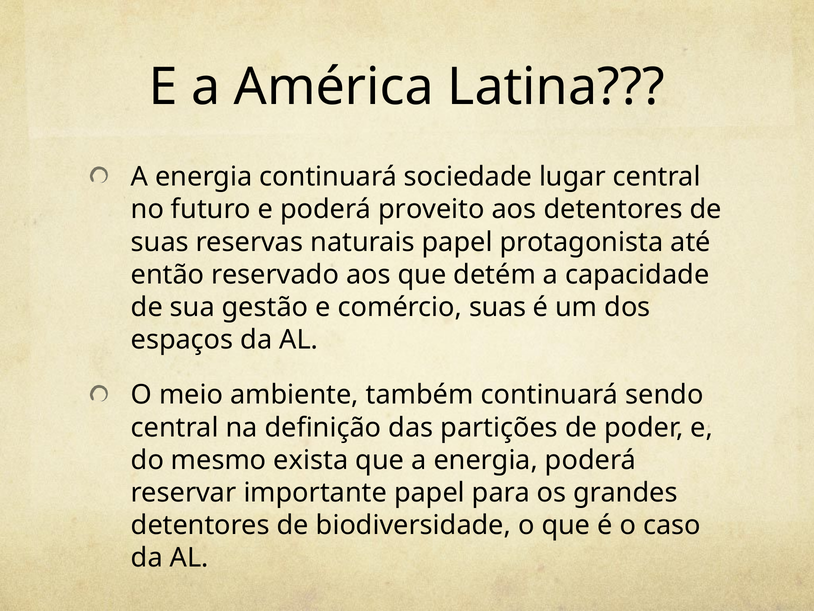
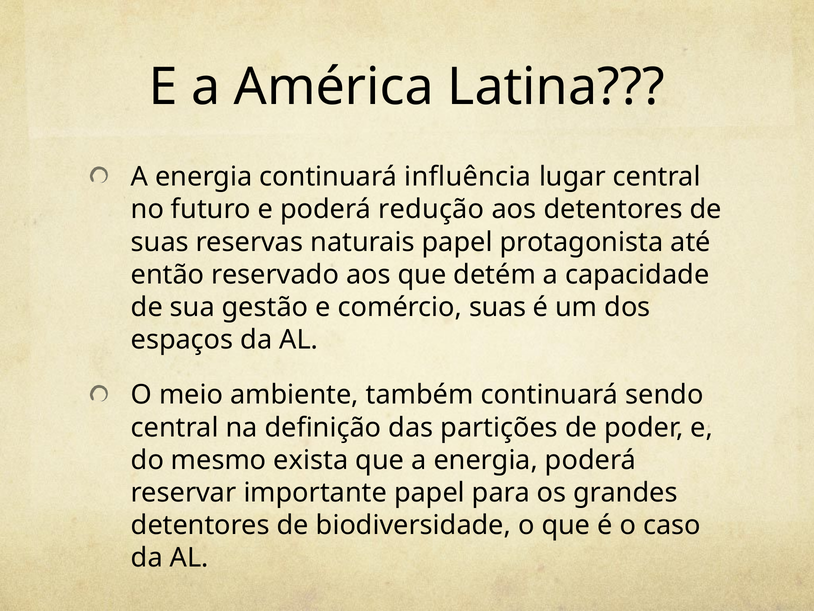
sociedade: sociedade -> influência
proveito: proveito -> redução
